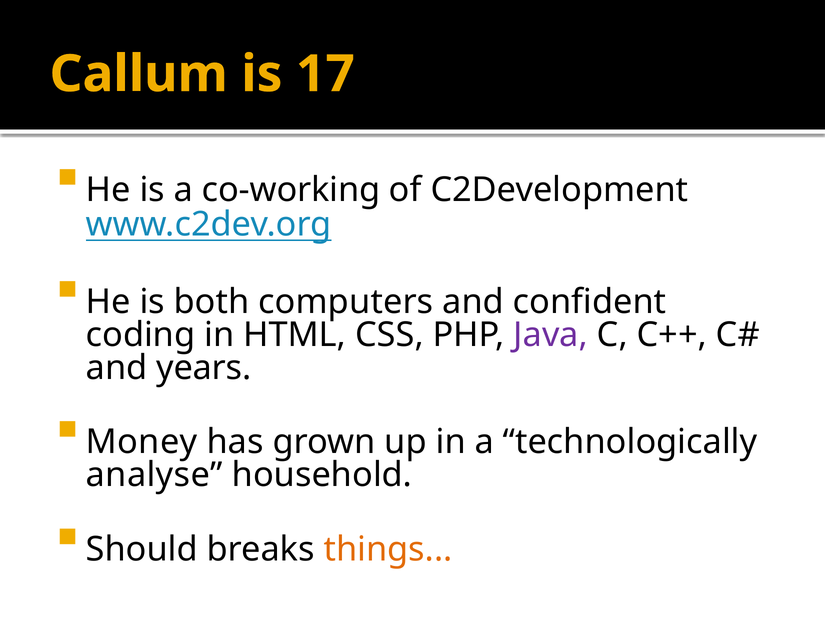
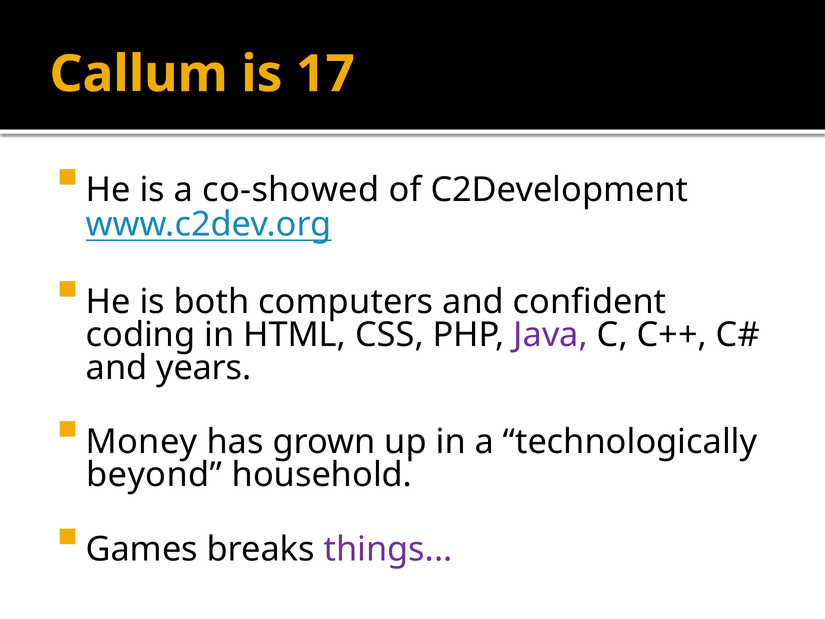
co-working: co-working -> co-showed
analyse: analyse -> beyond
Should: Should -> Games
things colour: orange -> purple
